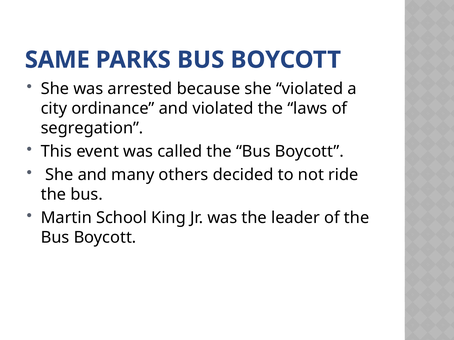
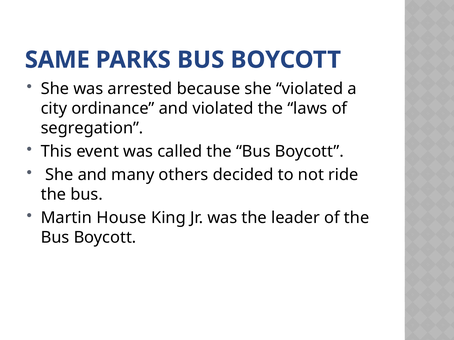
School: School -> House
